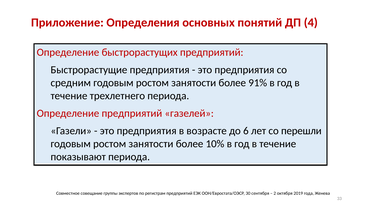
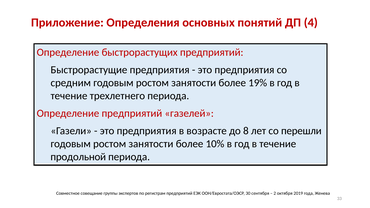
91%: 91% -> 19%
6: 6 -> 8
показывают: показывают -> продольной
